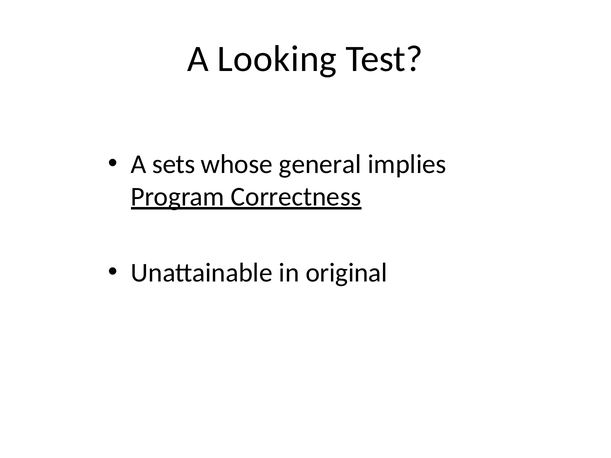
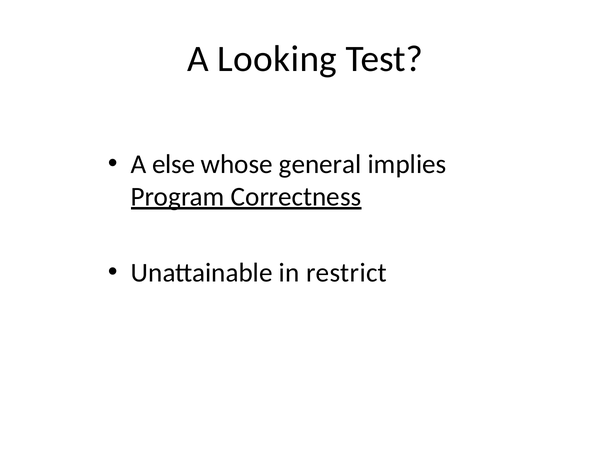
sets: sets -> else
original: original -> restrict
